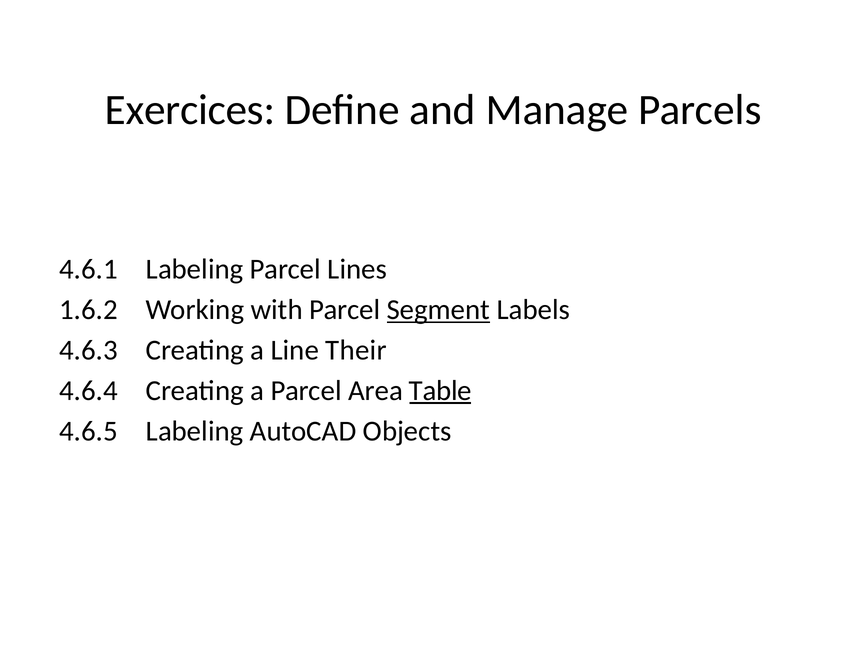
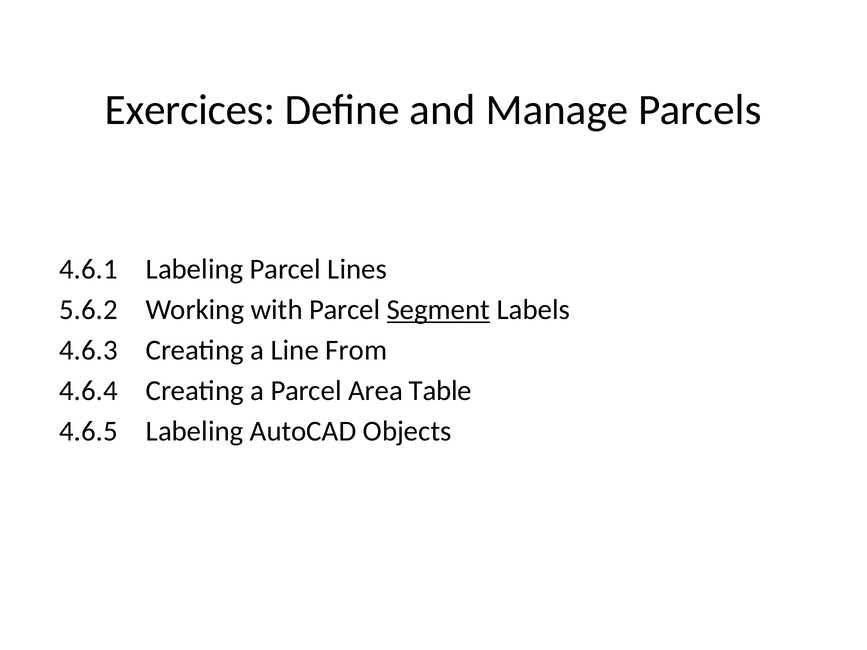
1.6.2: 1.6.2 -> 5.6.2
Their: Their -> From
Table underline: present -> none
